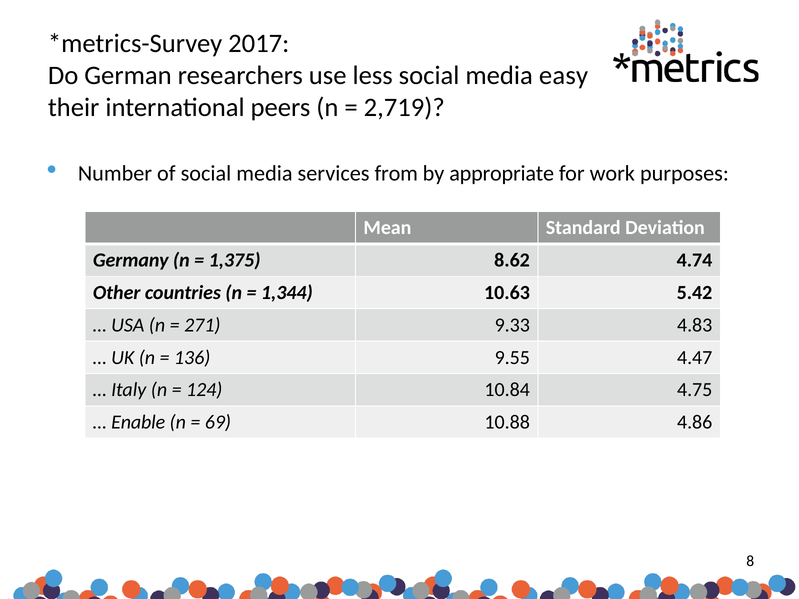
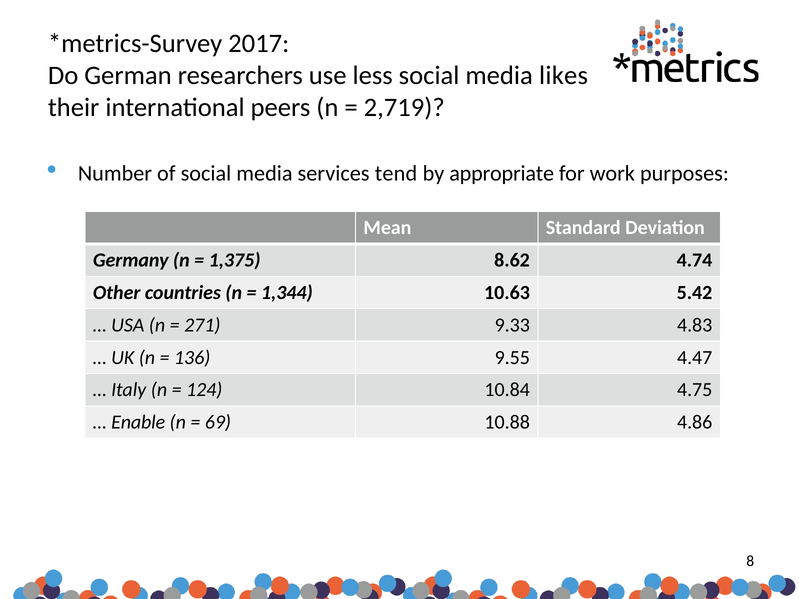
easy: easy -> likes
from: from -> tend
